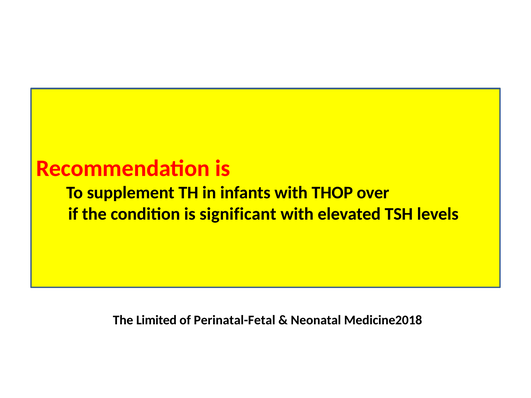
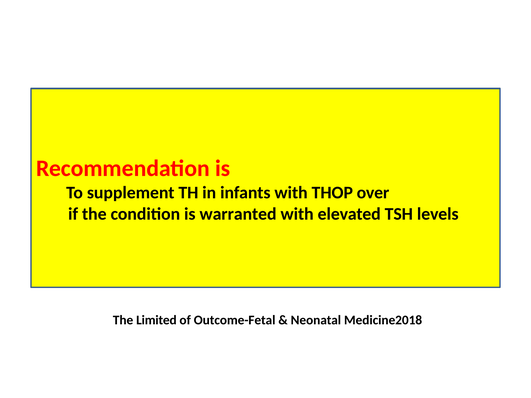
significant: significant -> warranted
Perinatal-Fetal: Perinatal-Fetal -> Outcome-Fetal
